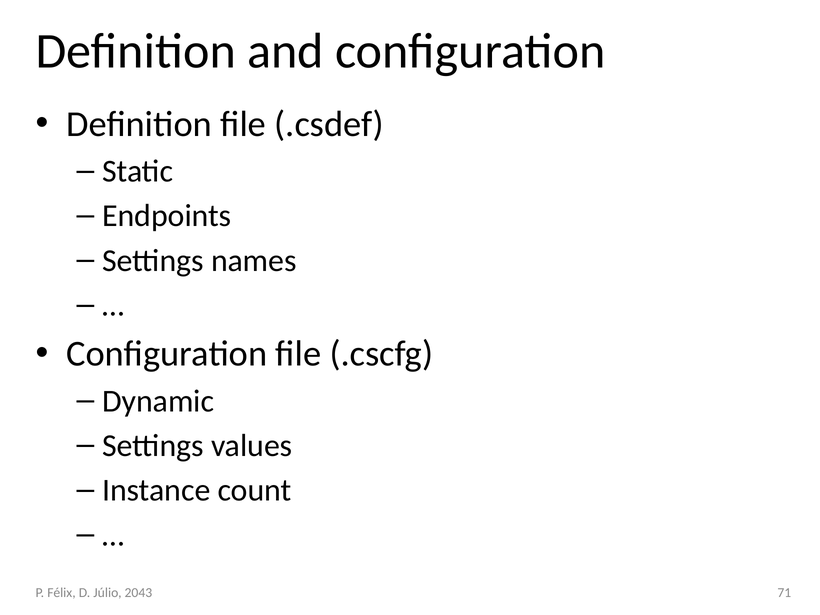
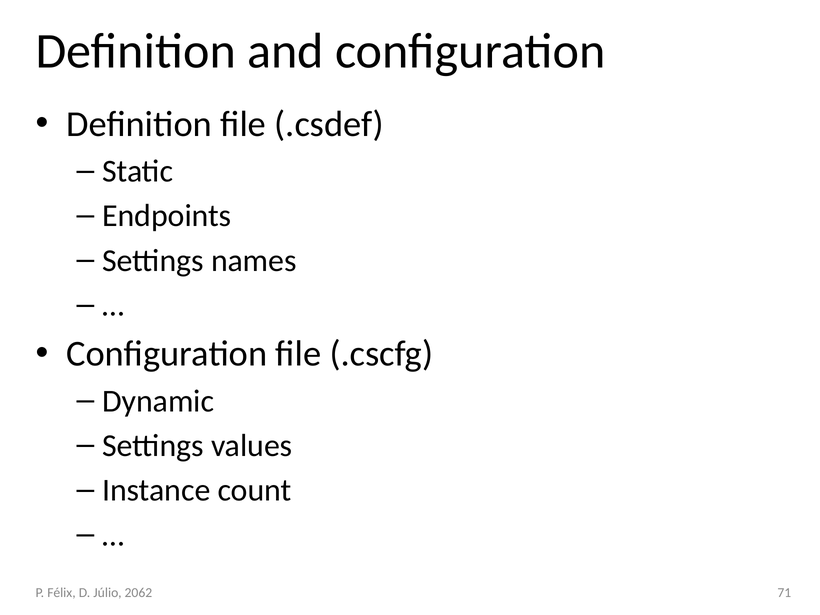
2043: 2043 -> 2062
